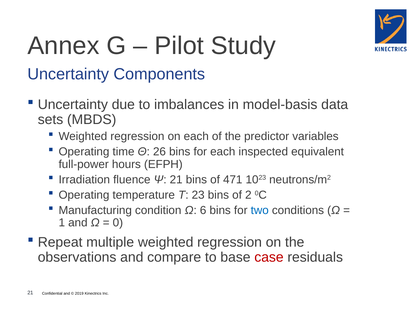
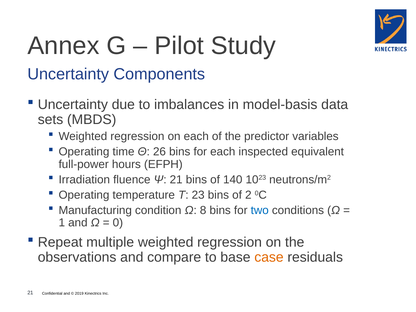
471: 471 -> 140
6: 6 -> 8
case colour: red -> orange
